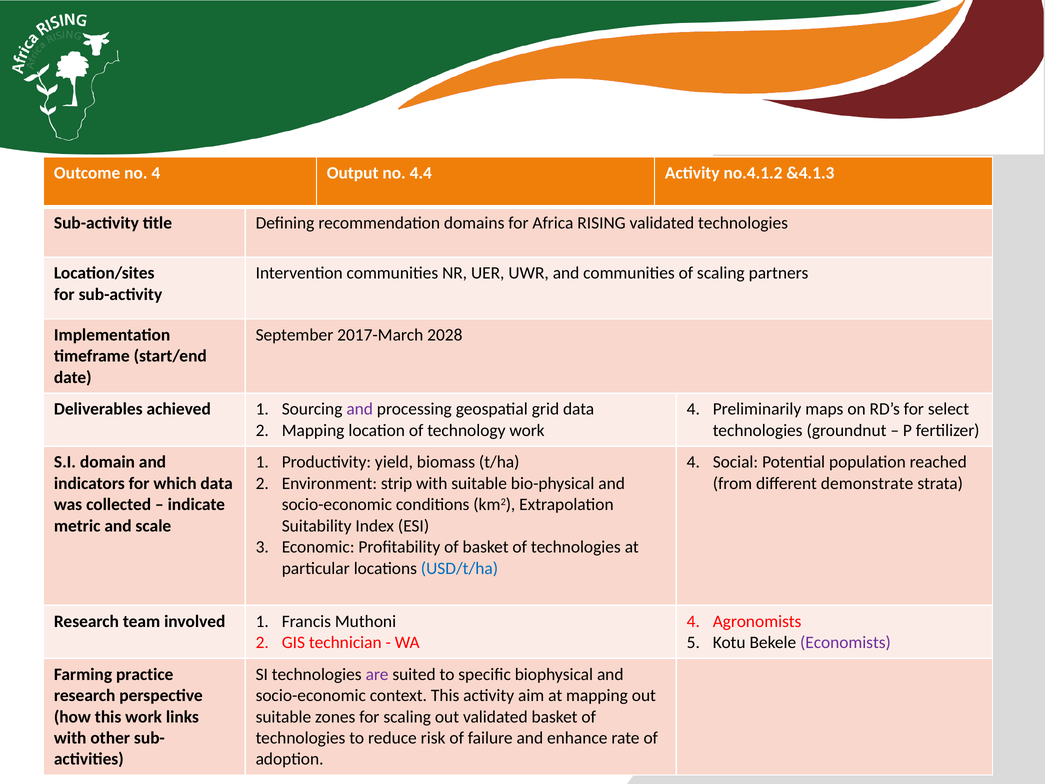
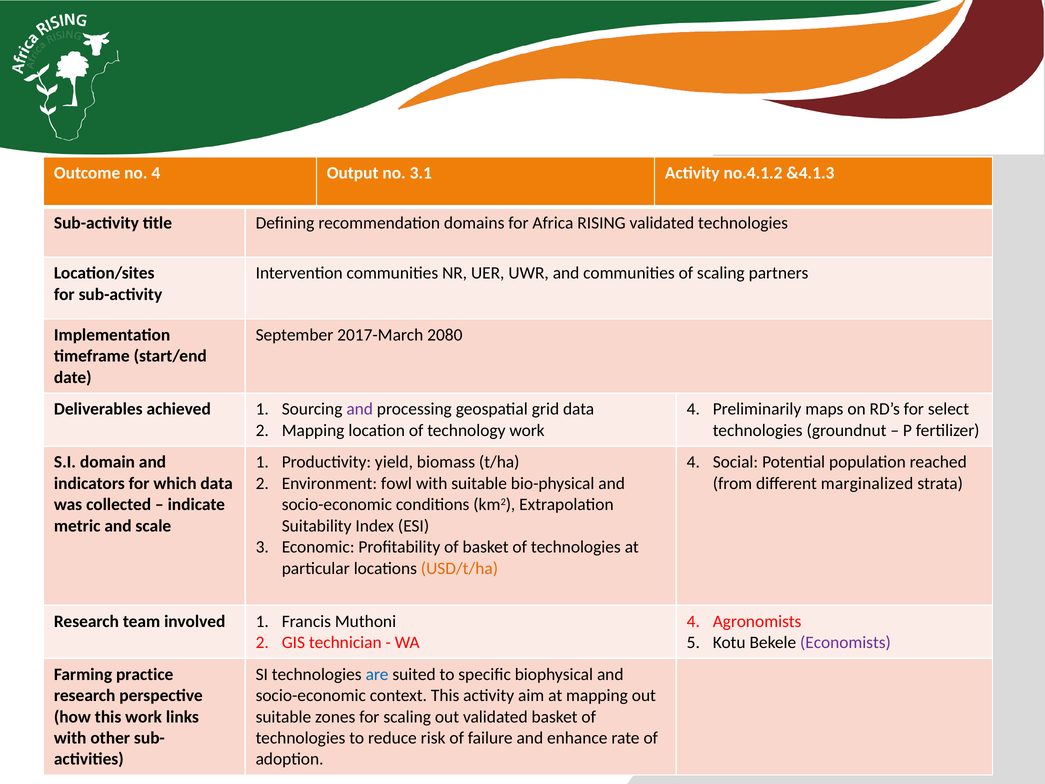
4.4: 4.4 -> 3.1
2028: 2028 -> 2080
strip: strip -> fowl
demonstrate: demonstrate -> marginalized
USD/t/ha colour: blue -> orange
are colour: purple -> blue
